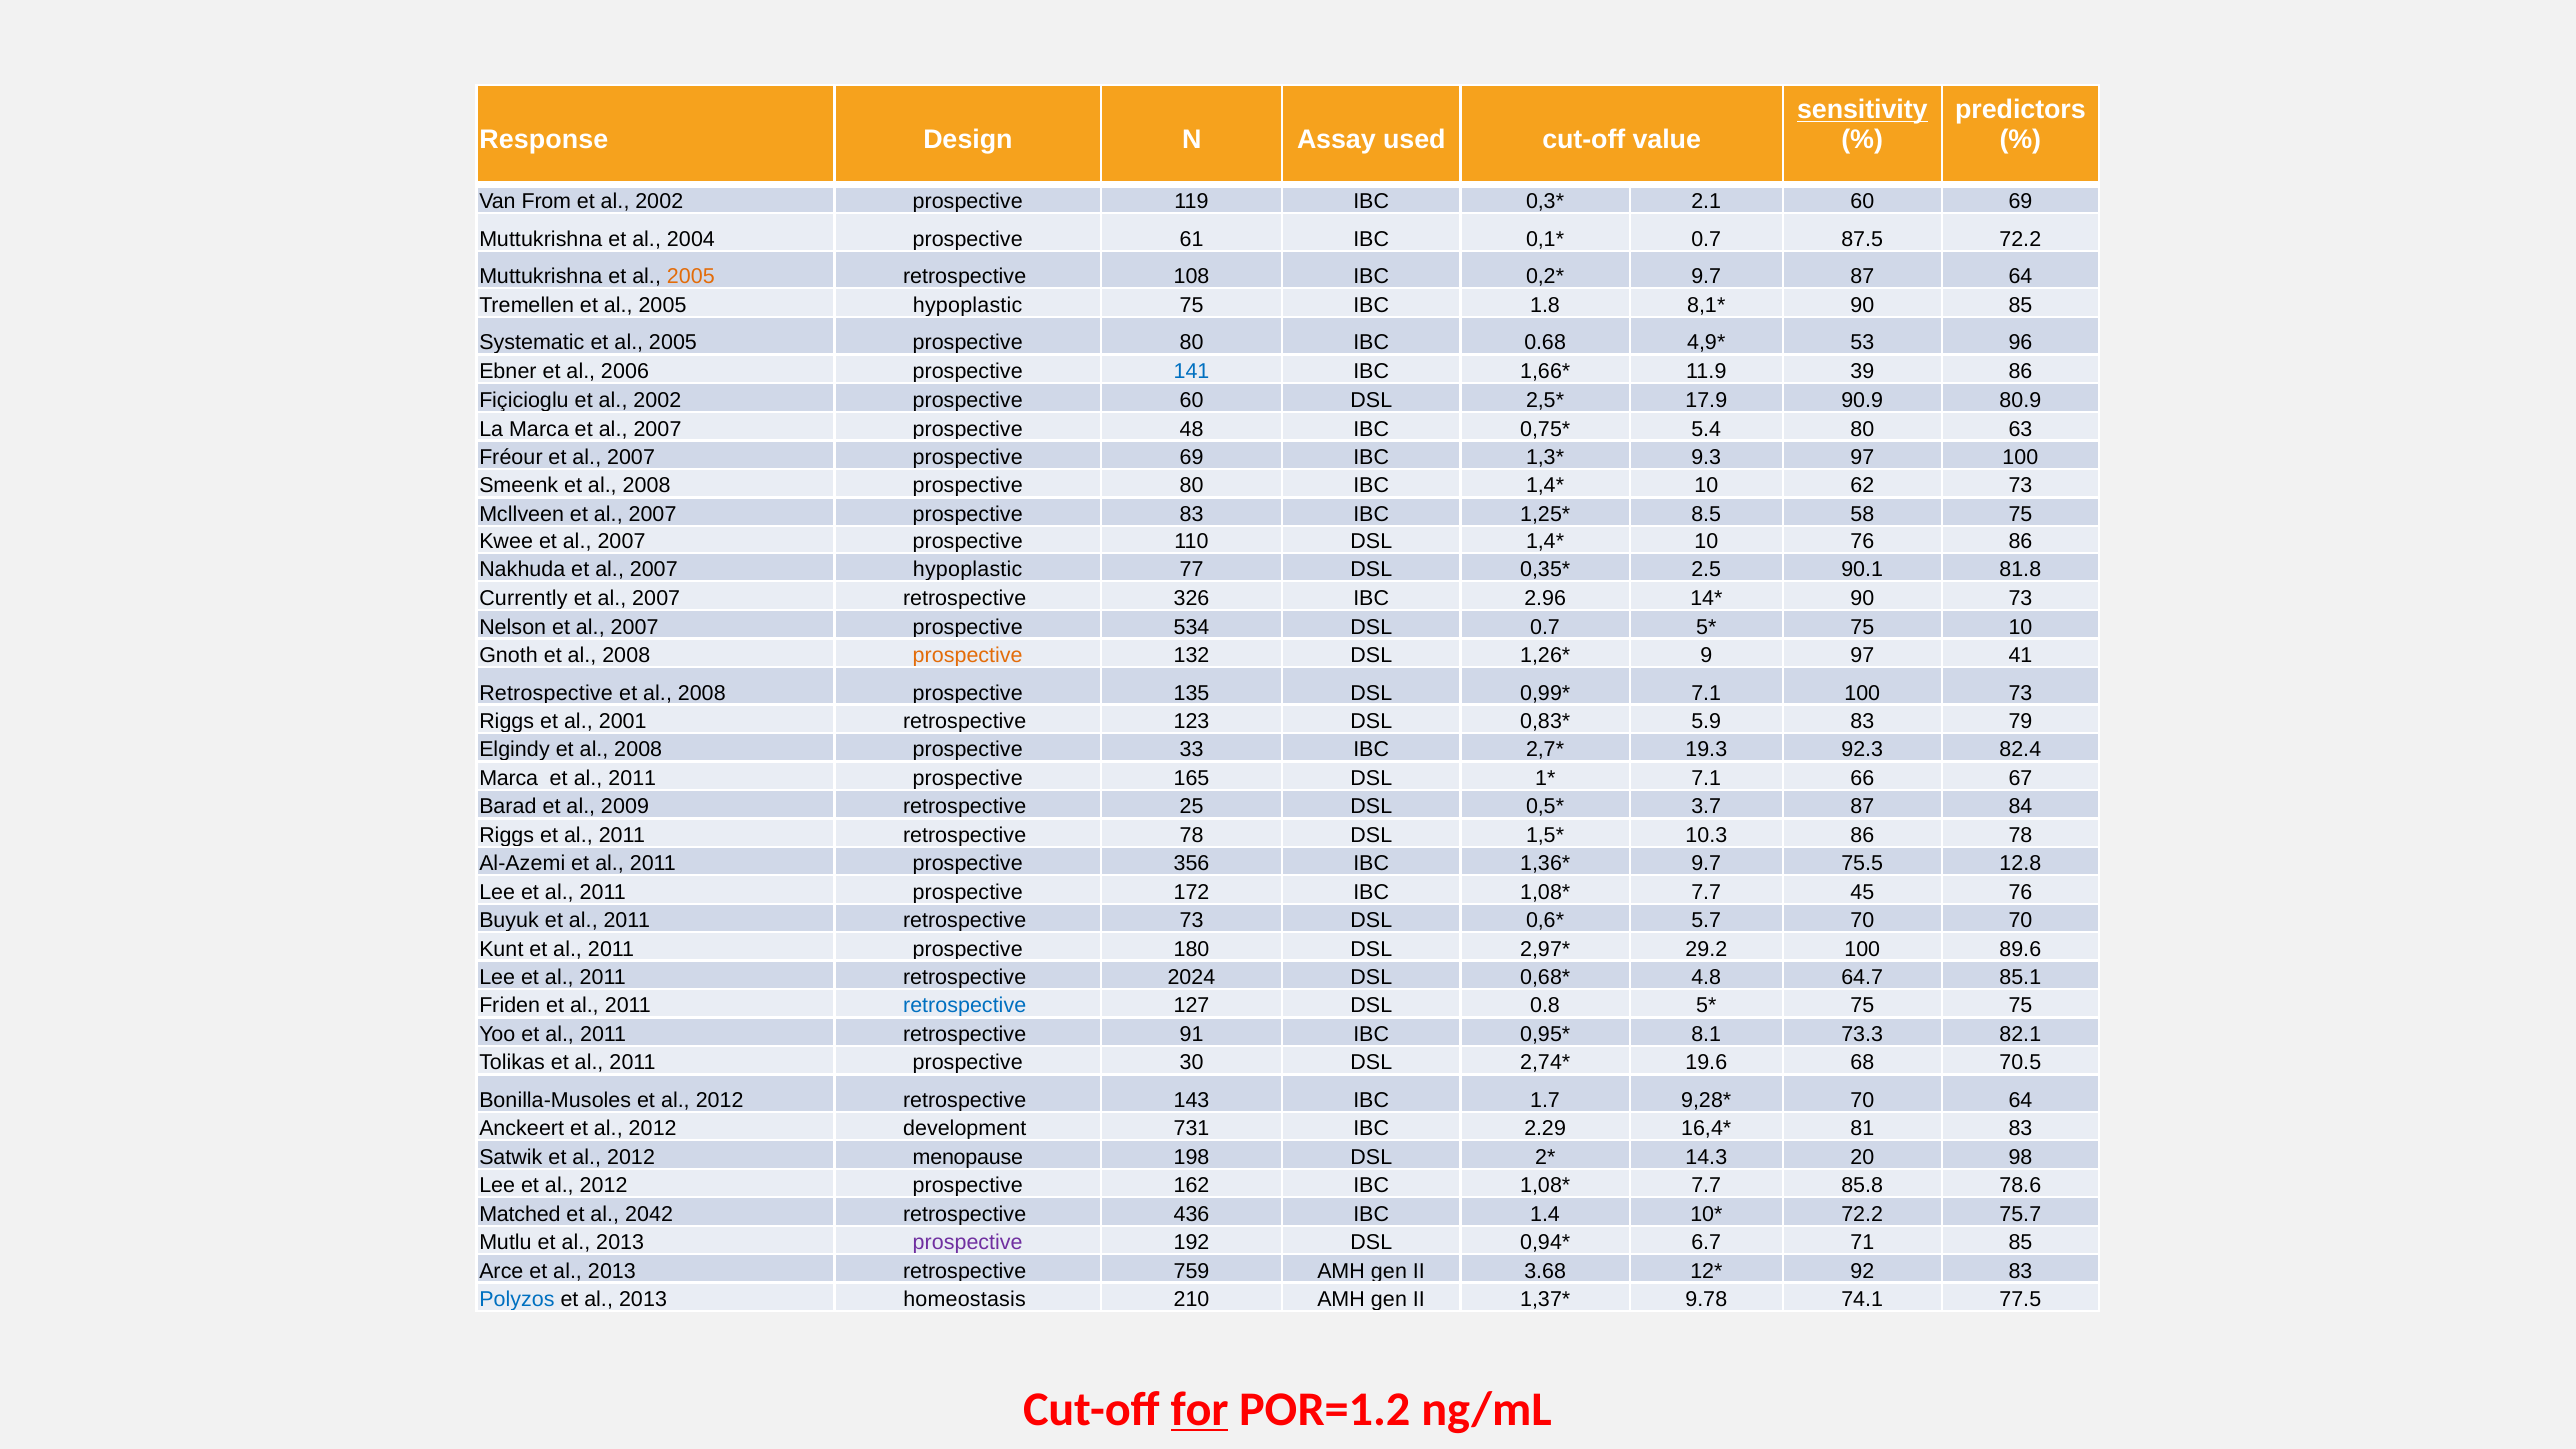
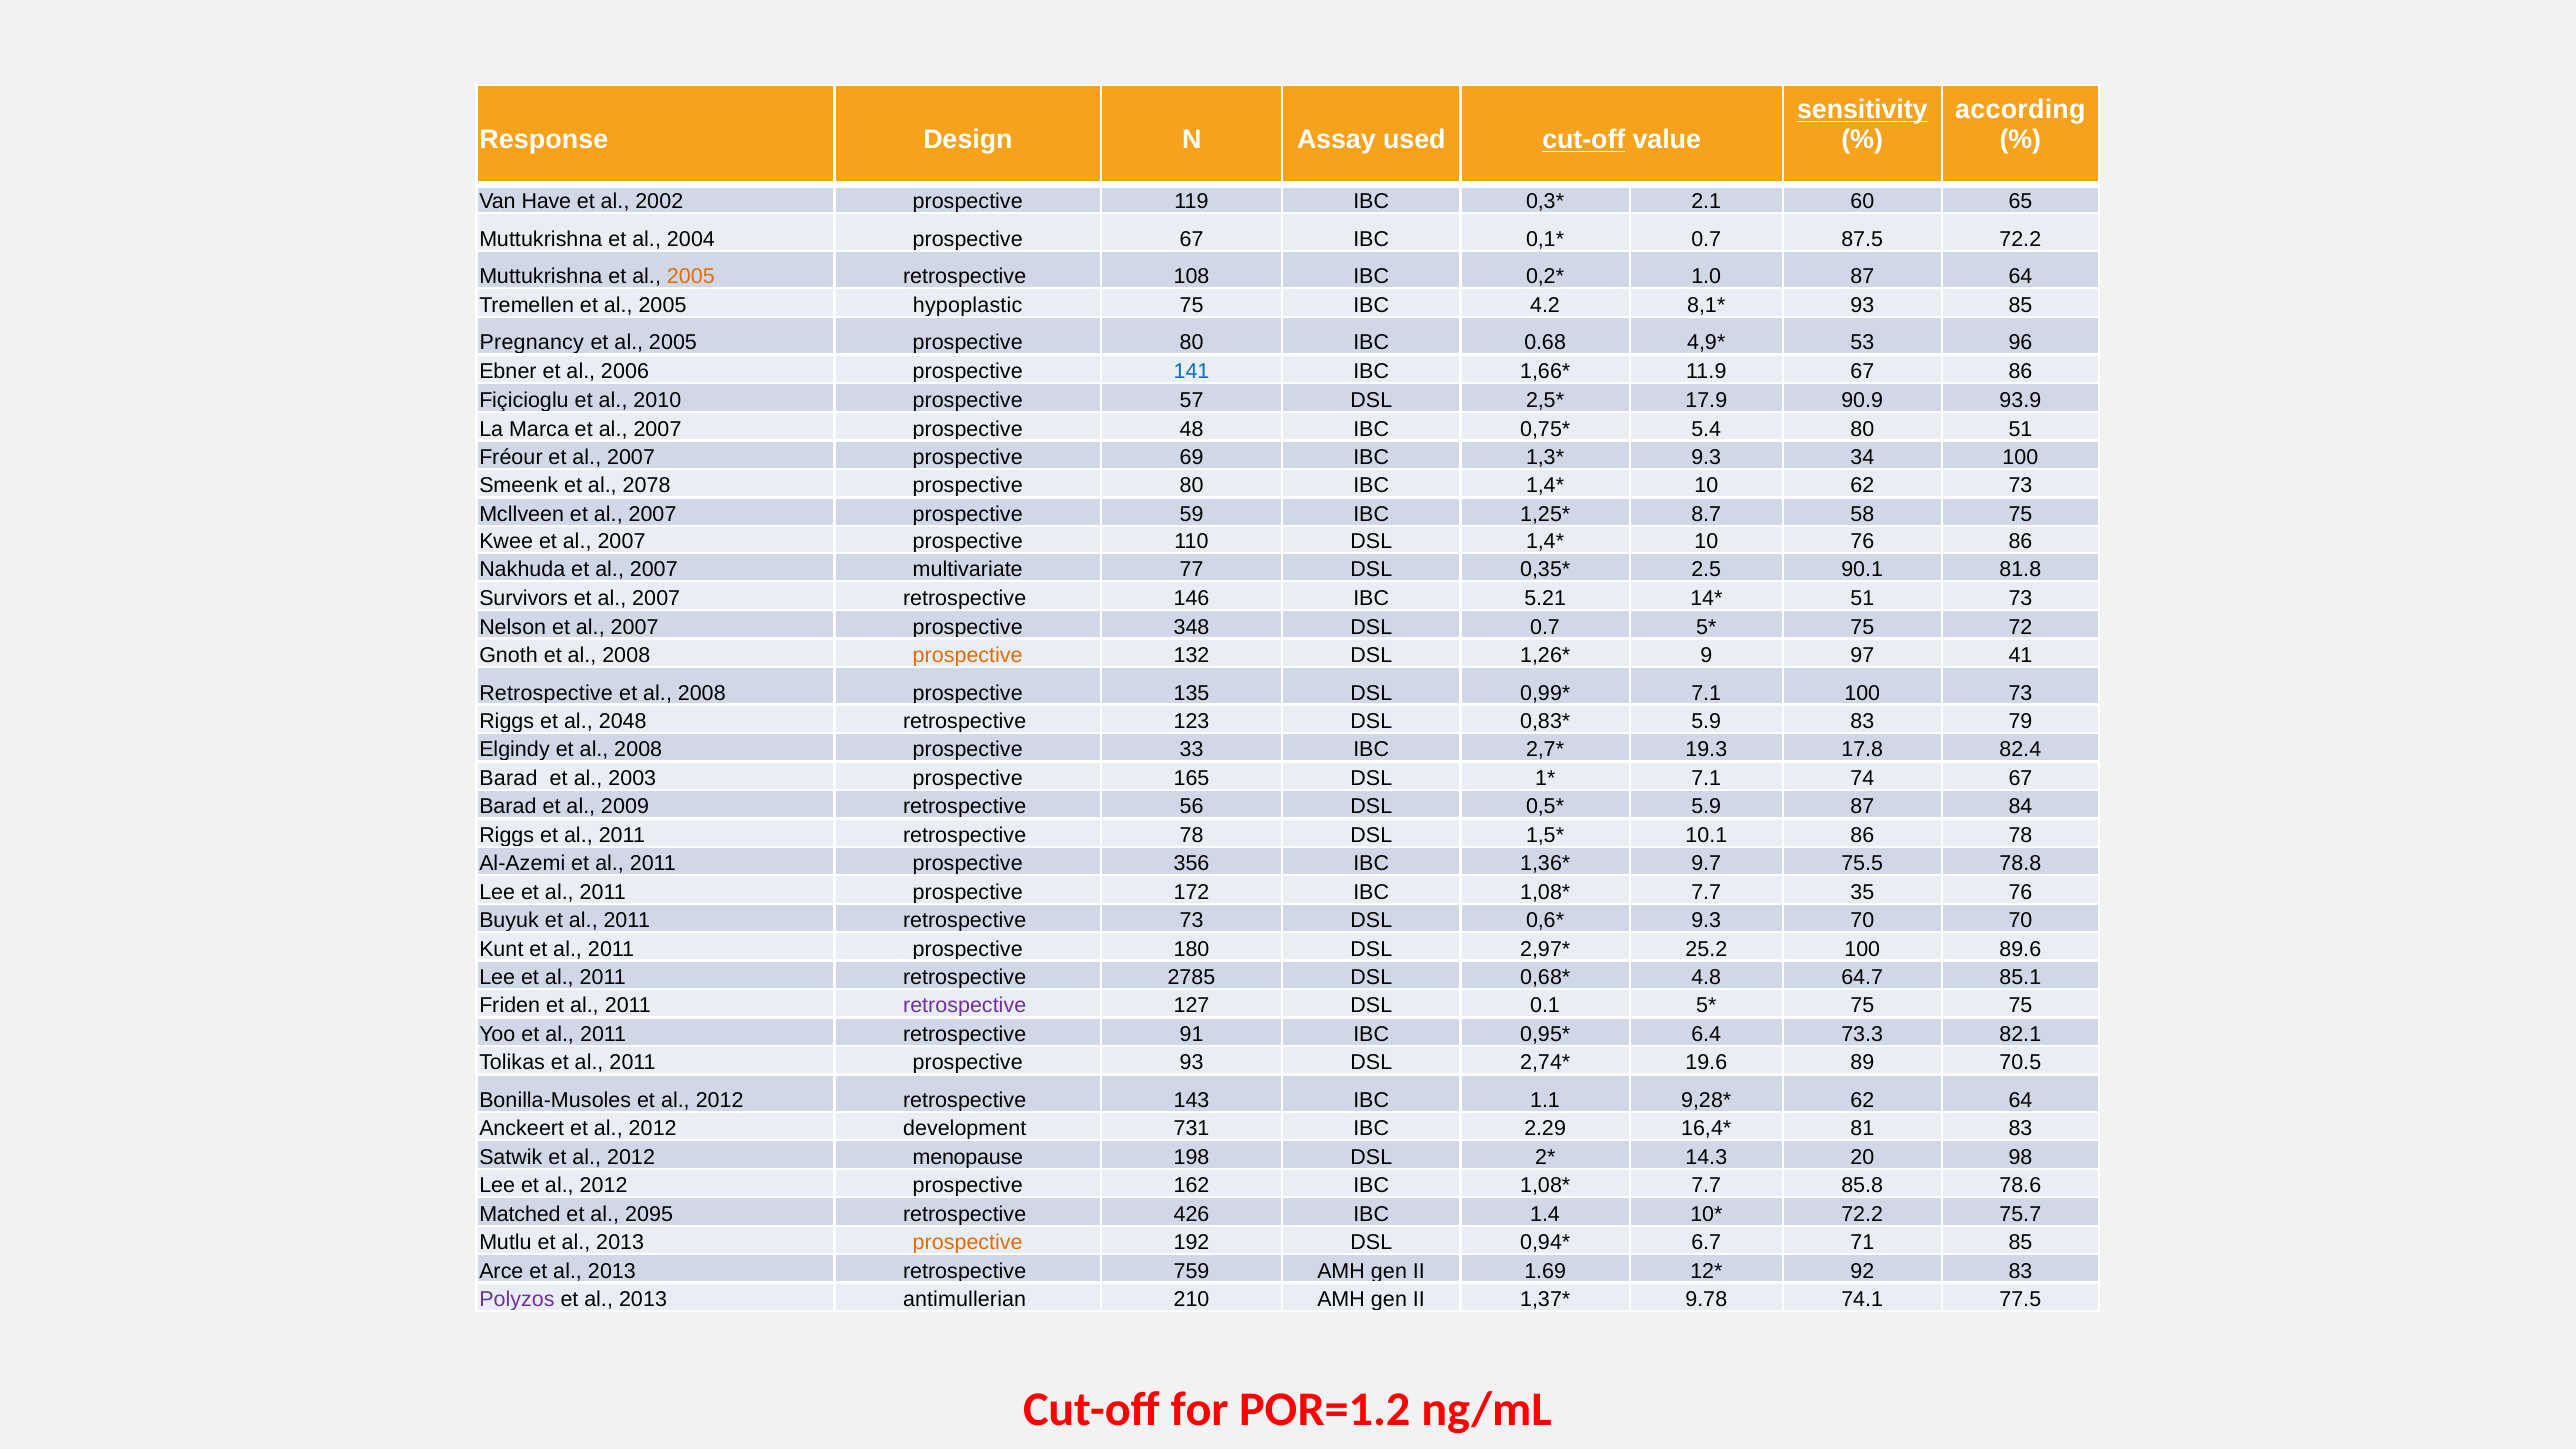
predictors: predictors -> according
cut-off at (1584, 140) underline: none -> present
From: From -> Have
60 69: 69 -> 65
prospective 61: 61 -> 67
9.7 at (1706, 277): 9.7 -> 1.0
1.8: 1.8 -> 4.2
90 at (1862, 305): 90 -> 93
Systematic: Systematic -> Pregnancy
11.9 39: 39 -> 67
Fiçicioglu et al 2002: 2002 -> 2010
prospective 60: 60 -> 57
80.9: 80.9 -> 93.9
80 63: 63 -> 51
9.3 97: 97 -> 34
Smeenk et al 2008: 2008 -> 2078
prospective 83: 83 -> 59
8.5: 8.5 -> 8.7
2007 hypoplastic: hypoplastic -> multivariate
Currently: Currently -> Survivors
326: 326 -> 146
2.96: 2.96 -> 5.21
90 at (1862, 599): 90 -> 51
534: 534 -> 348
75 10: 10 -> 72
2001: 2001 -> 2048
92.3: 92.3 -> 17.8
Marca at (509, 778): Marca -> Barad
2011 at (632, 778): 2011 -> 2003
66: 66 -> 74
25: 25 -> 56
3.7 at (1706, 807): 3.7 -> 5.9
10.3: 10.3 -> 10.1
12.8: 12.8 -> 78.8
45: 45 -> 35
5.7 at (1706, 921): 5.7 -> 9.3
29.2: 29.2 -> 25.2
2024: 2024 -> 2785
retrospective at (965, 1006) colour: blue -> purple
0.8: 0.8 -> 0.1
8.1: 8.1 -> 6.4
prospective 30: 30 -> 93
68: 68 -> 89
1.7: 1.7 -> 1.1
70 at (1862, 1100): 70 -> 62
2042: 2042 -> 2095
436: 436 -> 426
prospective at (968, 1242) colour: purple -> orange
3.68: 3.68 -> 1.69
Polyzos colour: blue -> purple
homeostasis: homeostasis -> antimullerian
for underline: present -> none
